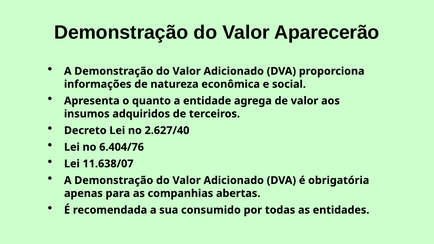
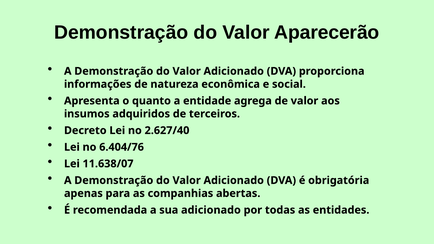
sua consumido: consumido -> adicionado
